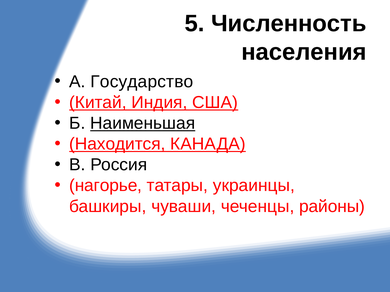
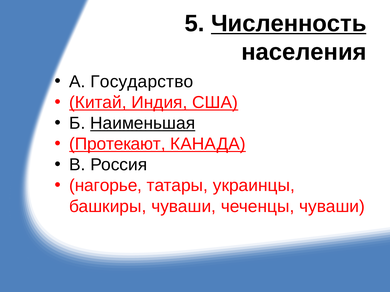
Численность underline: none -> present
Находится: Находится -> Протекают
чеченцы районы: районы -> чуваши
